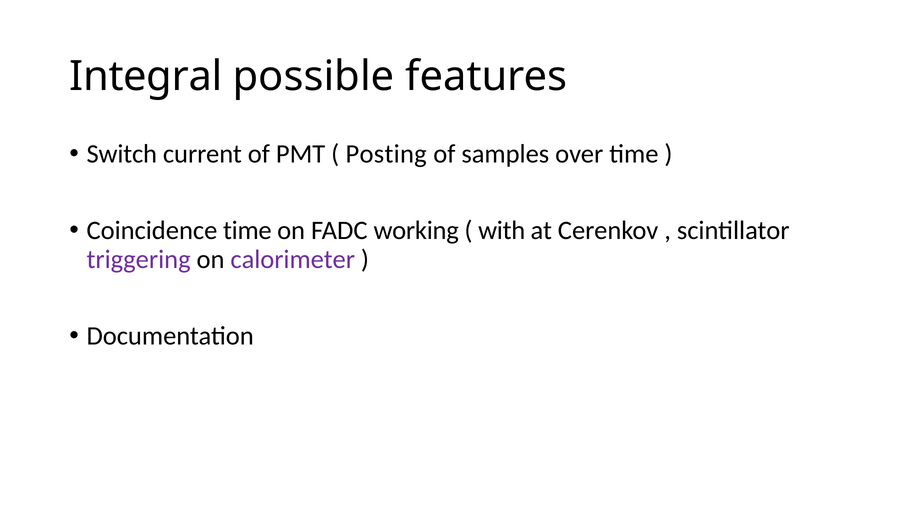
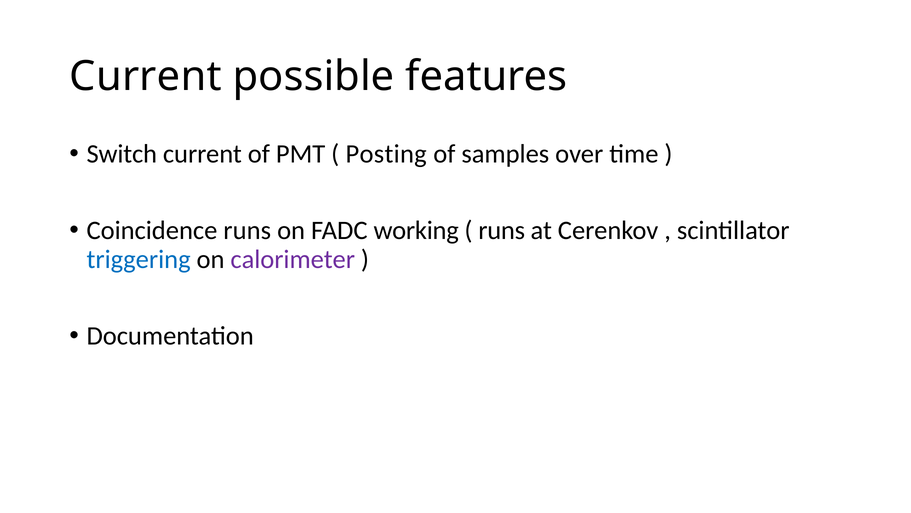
Integral at (146, 77): Integral -> Current
Coincidence time: time -> runs
with at (502, 230): with -> runs
triggering colour: purple -> blue
